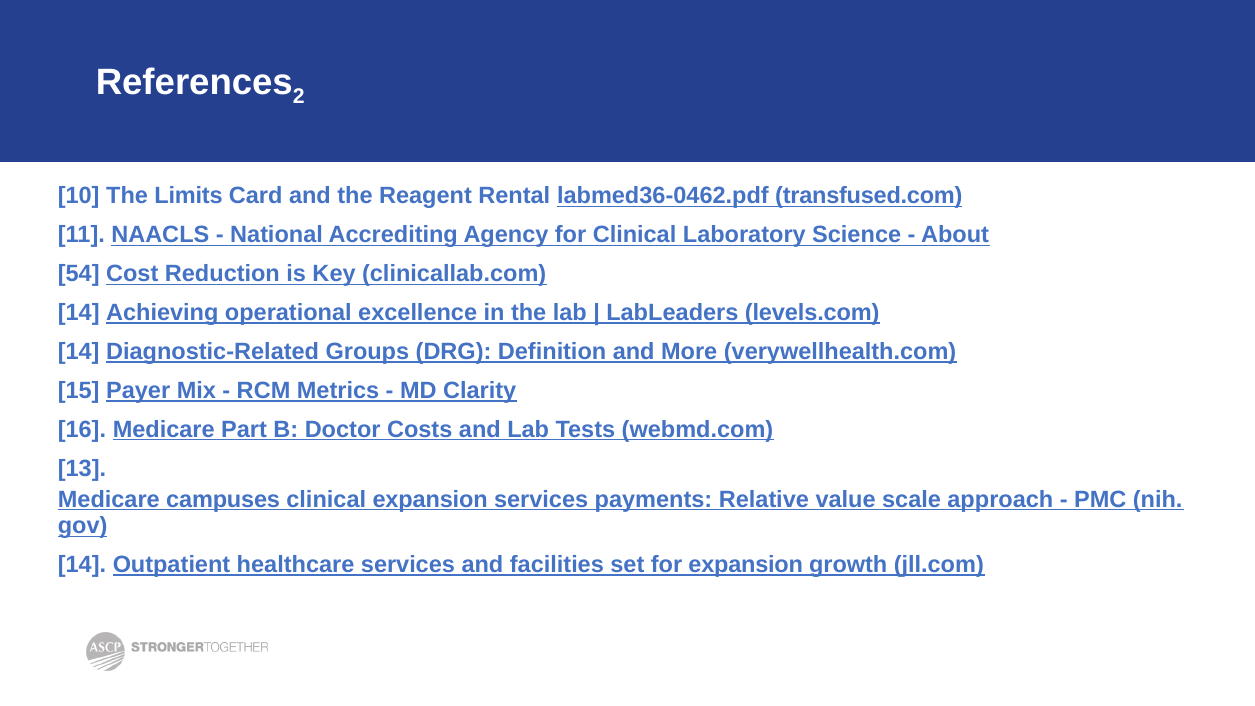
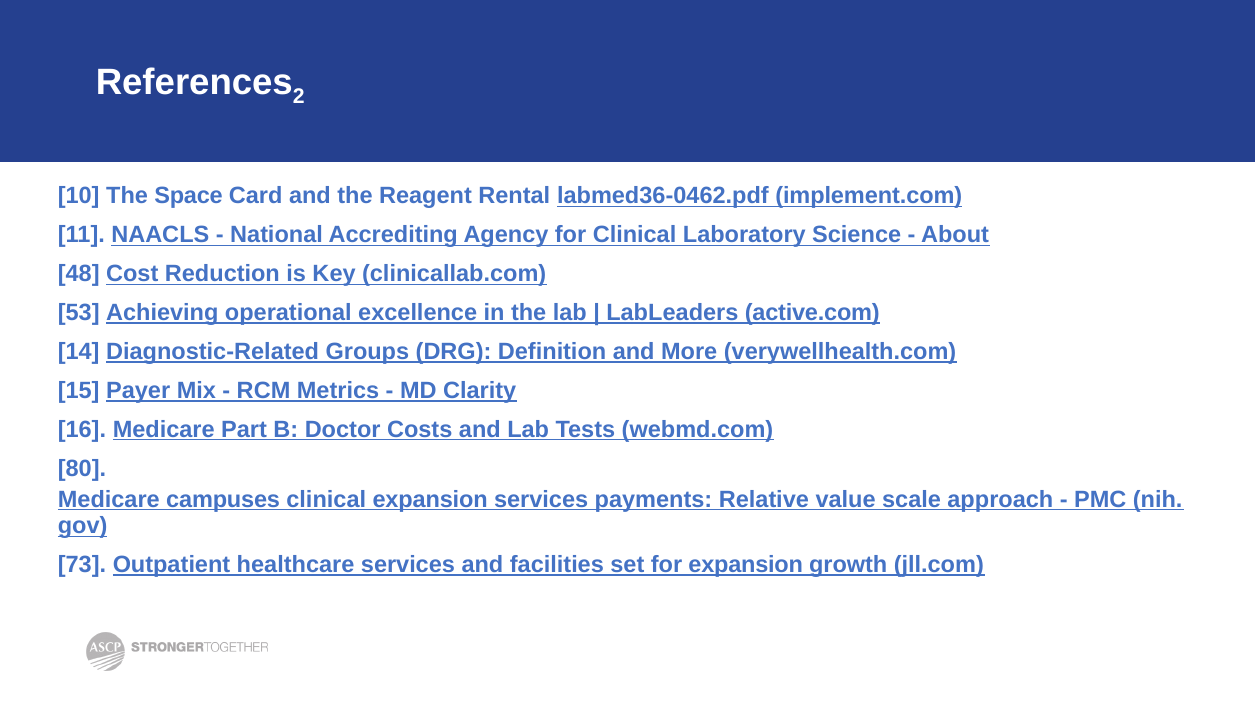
Limits: Limits -> Space
transfused.com: transfused.com -> implement.com
54: 54 -> 48
14 at (79, 313): 14 -> 53
levels.com: levels.com -> active.com
13: 13 -> 80
14 at (82, 565): 14 -> 73
